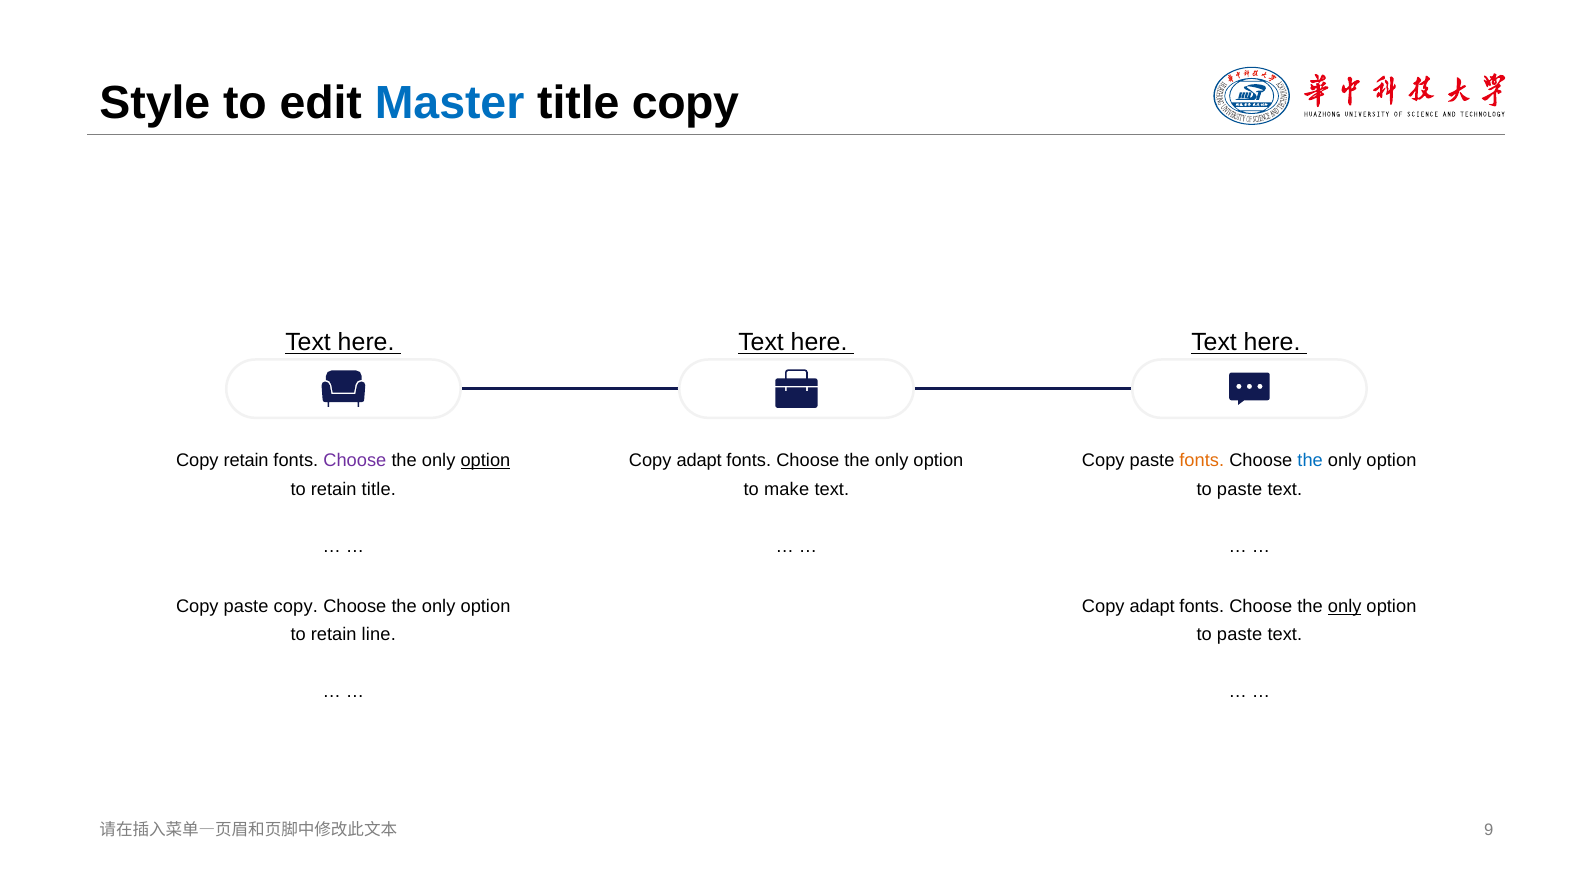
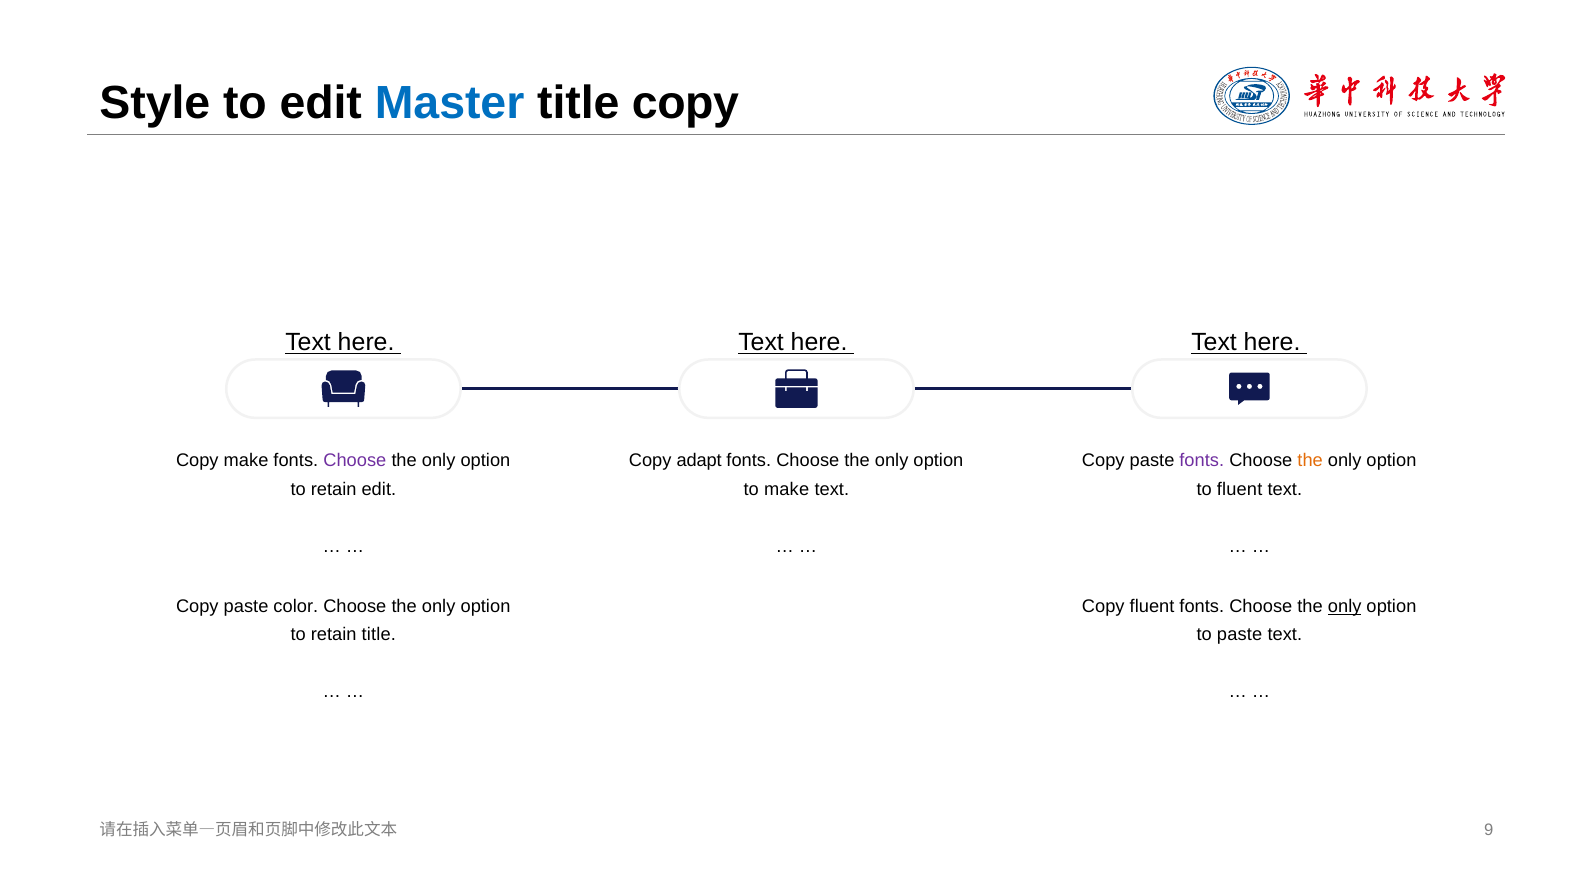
Copy retain: retain -> make
option at (485, 461) underline: present -> none
fonts at (1202, 461) colour: orange -> purple
the at (1310, 461) colour: blue -> orange
retain title: title -> edit
paste at (1240, 489): paste -> fluent
paste copy: copy -> color
adapt at (1152, 606): adapt -> fluent
retain line: line -> title
